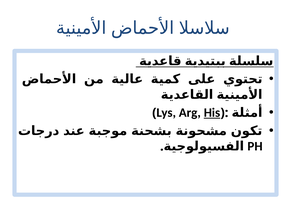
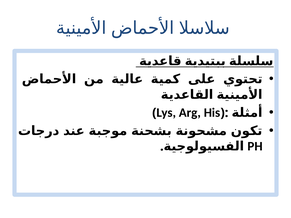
His underline: present -> none
